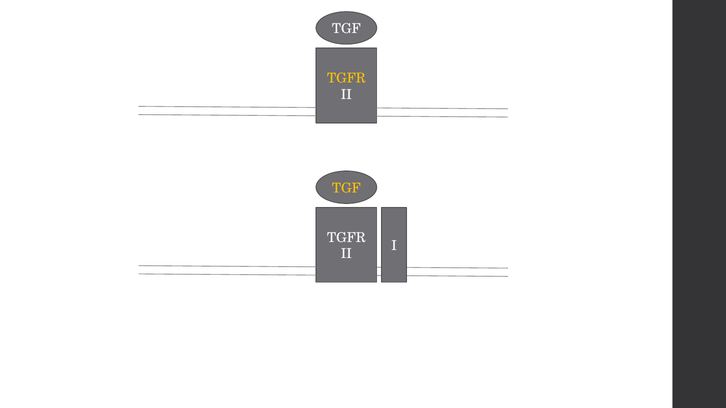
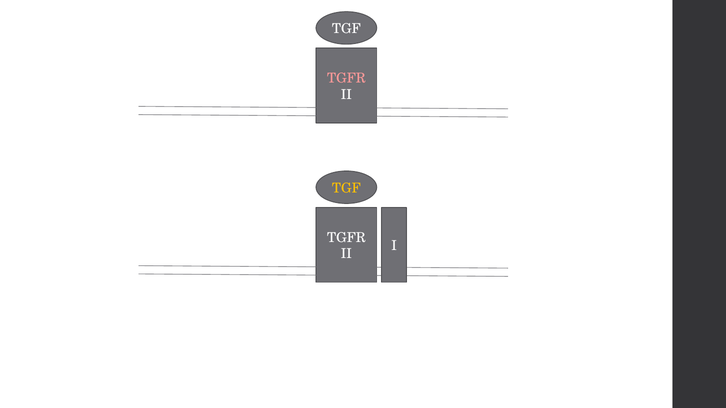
TGFR at (346, 78) colour: yellow -> pink
